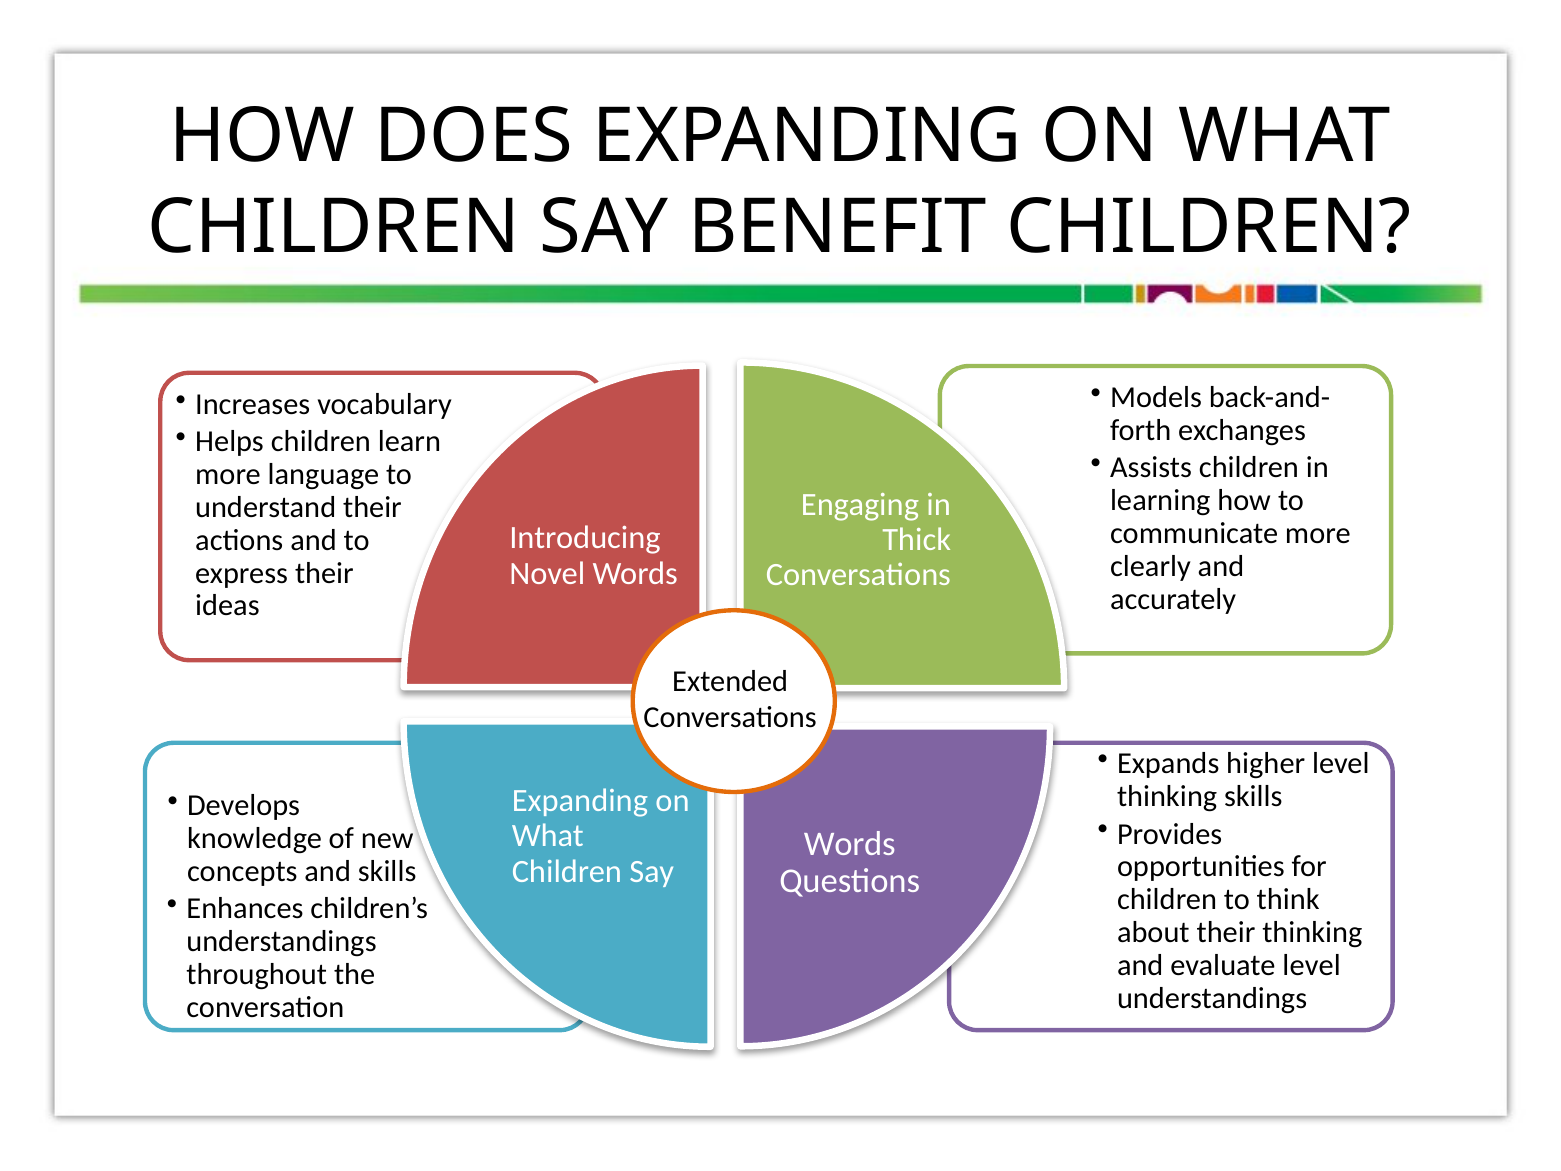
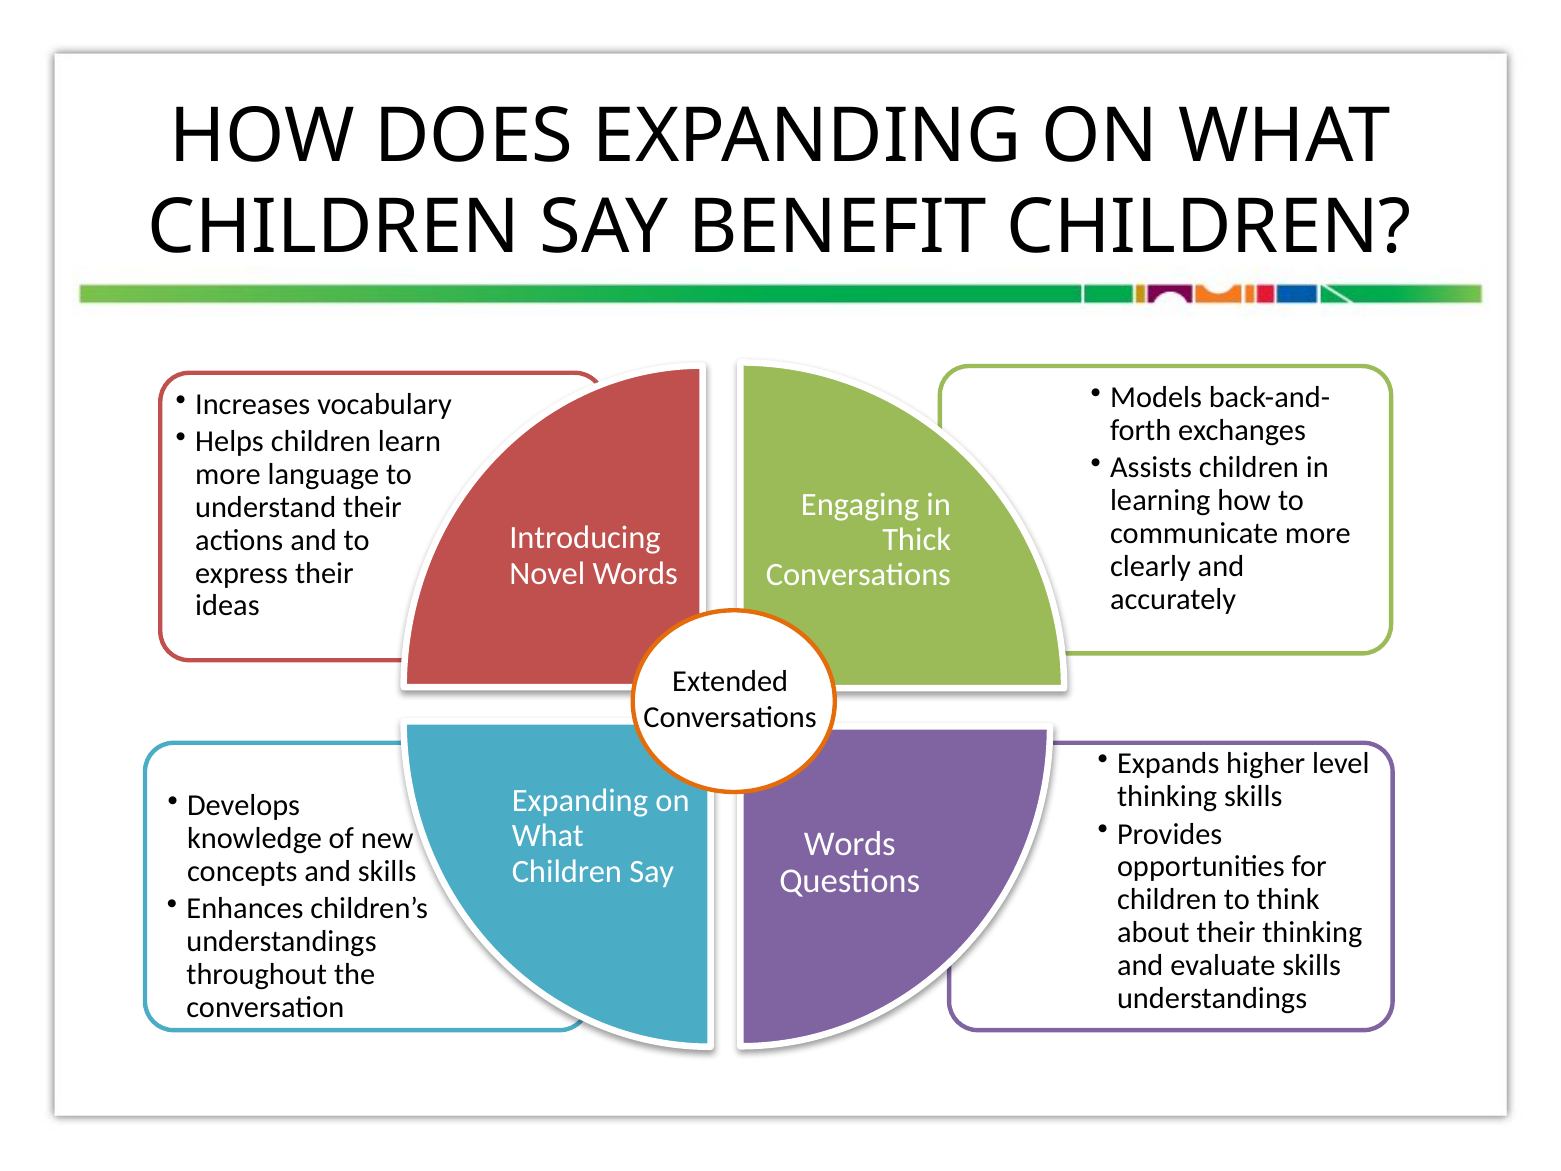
evaluate level: level -> skills
